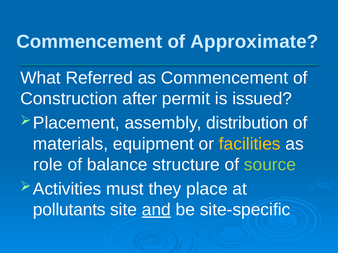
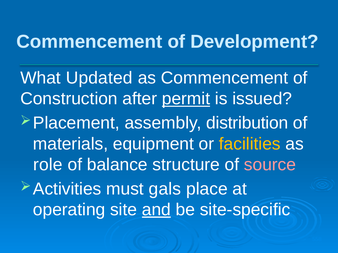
Approximate: Approximate -> Development
Referred: Referred -> Updated
permit underline: none -> present
source colour: light green -> pink
they: they -> gals
pollutants: pollutants -> operating
